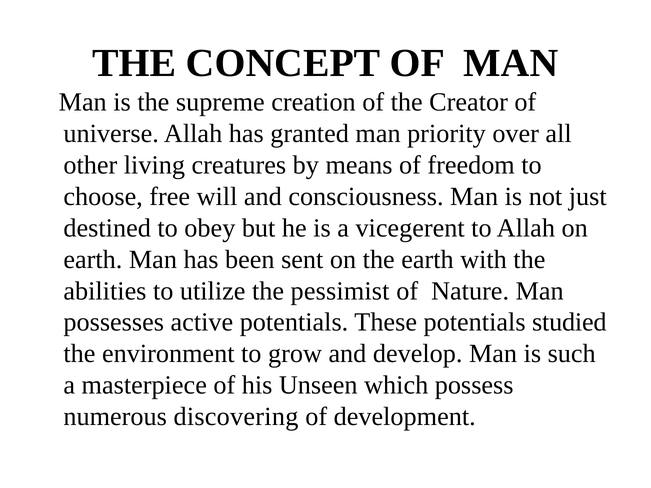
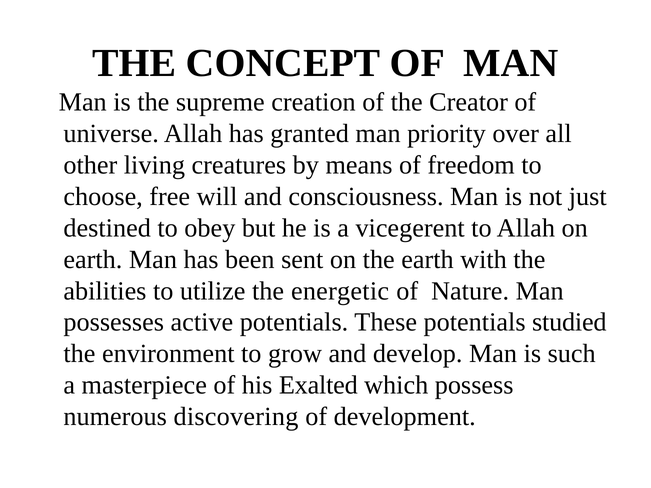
pessimist: pessimist -> energetic
Unseen: Unseen -> Exalted
